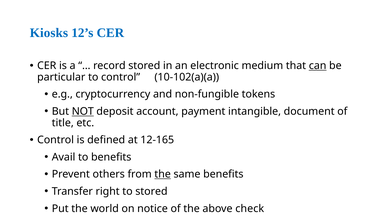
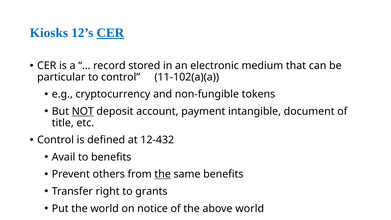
CER at (110, 33) underline: none -> present
can underline: present -> none
10-102(a)(a: 10-102(a)(a -> 11-102(a)(a
12-165: 12-165 -> 12-432
to stored: stored -> grants
above check: check -> world
